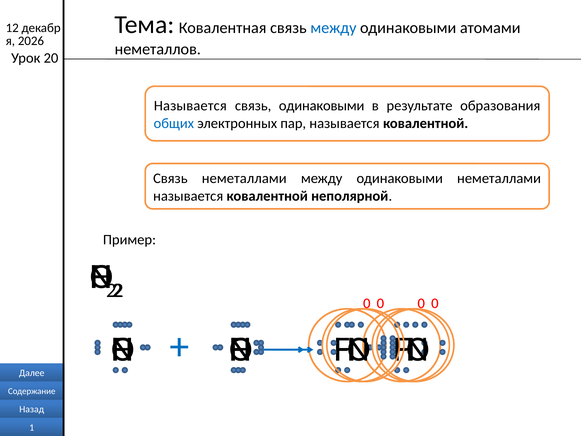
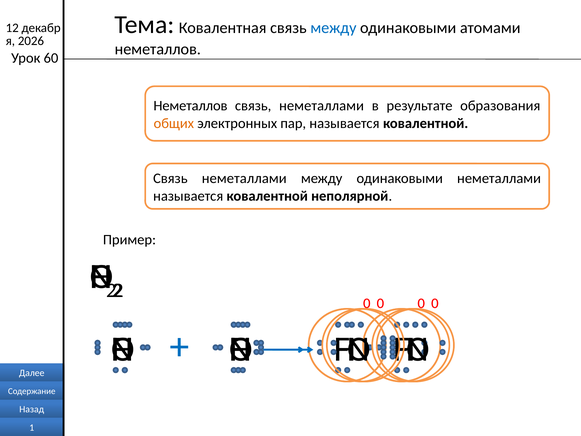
20: 20 -> 60
Называется at (190, 106): Называется -> Неметаллов
одинаковыми at (322, 106): одинаковыми -> неметаллами
общих colour: blue -> orange
